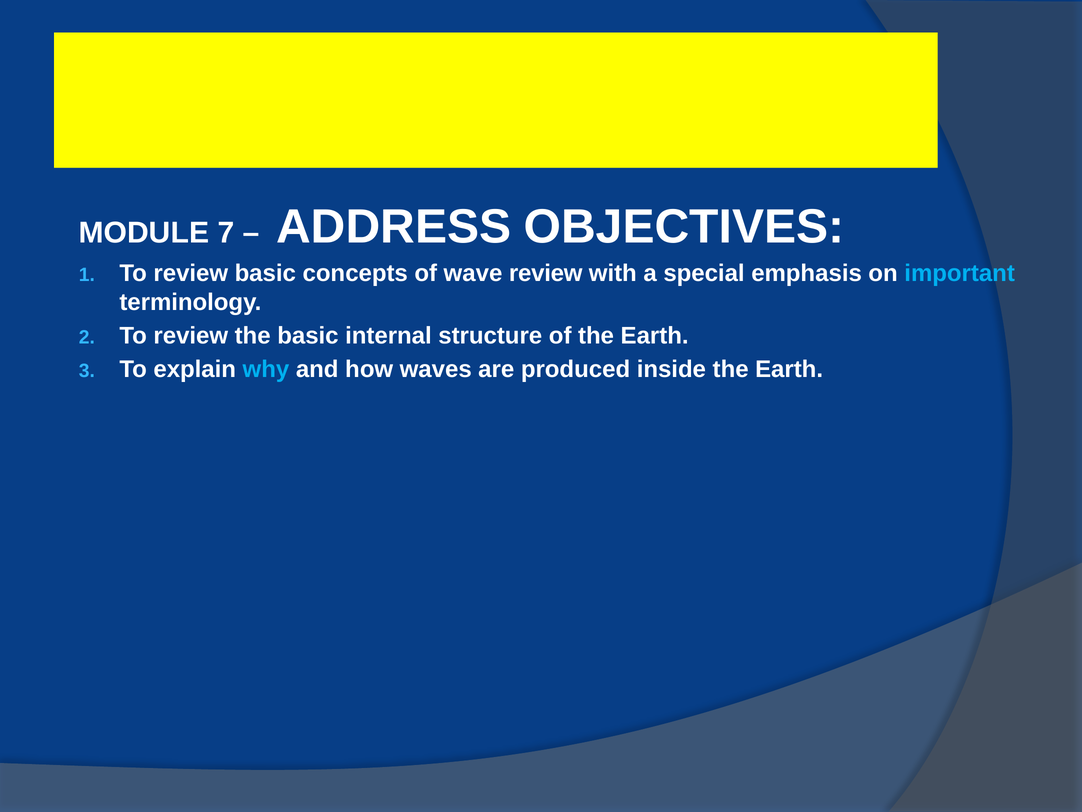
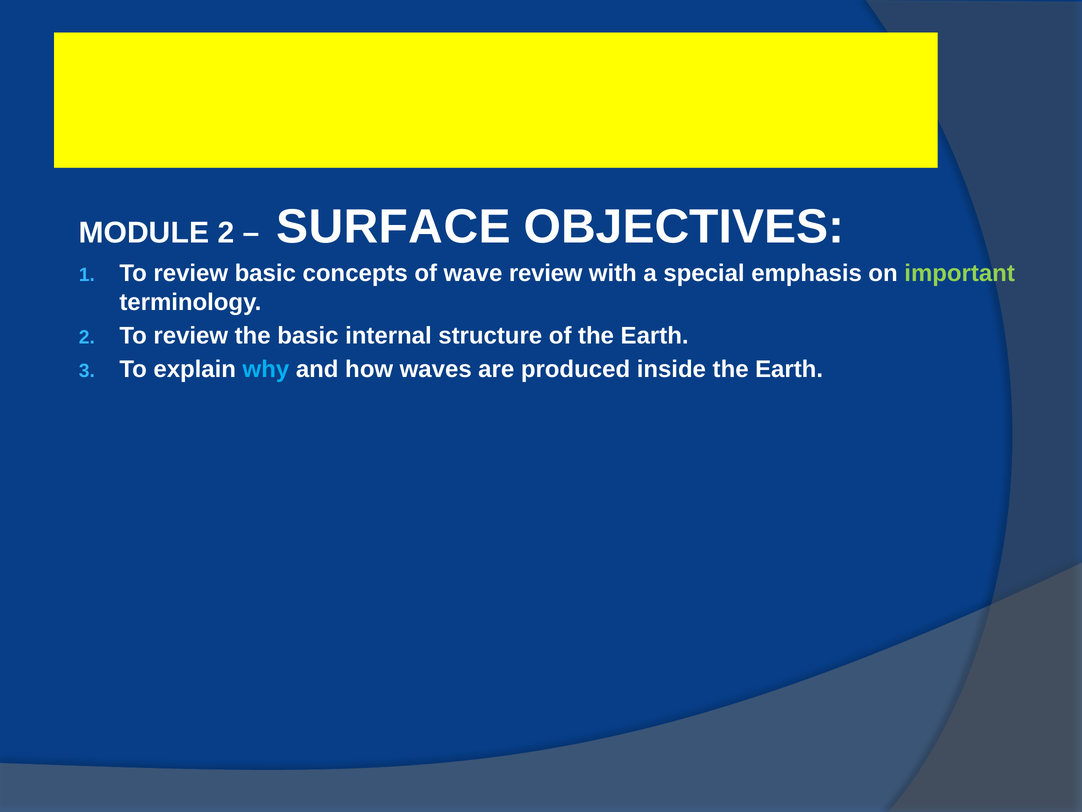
MODULE 7: 7 -> 2
ADDRESS: ADDRESS -> SURFACE
important colour: light blue -> light green
